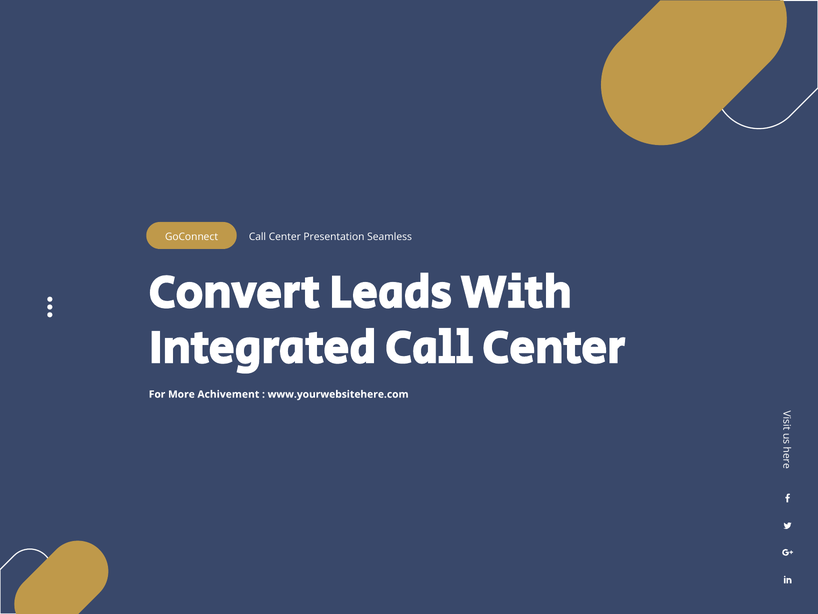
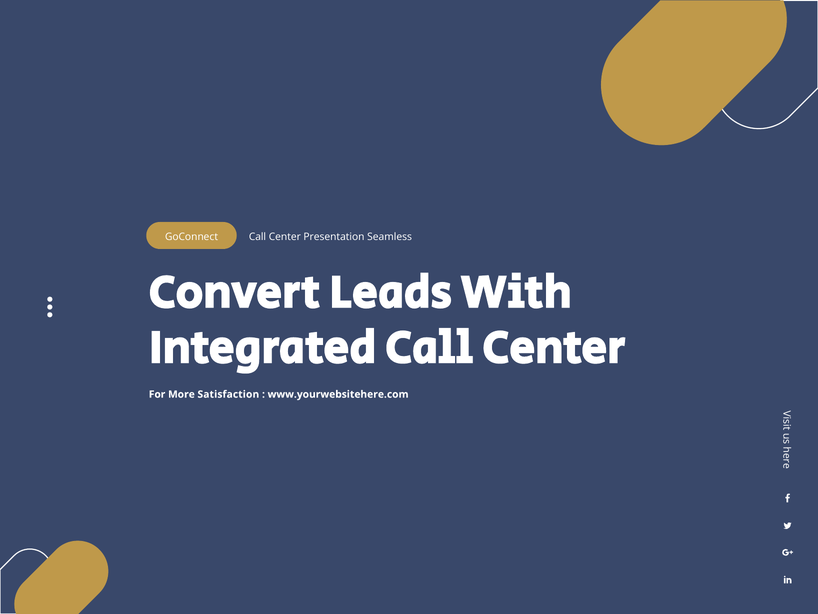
Achivement: Achivement -> Satisfaction
